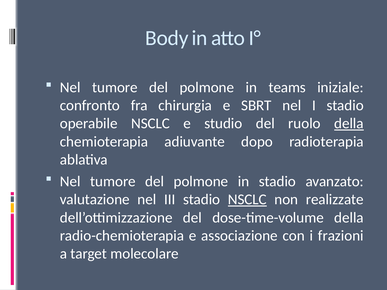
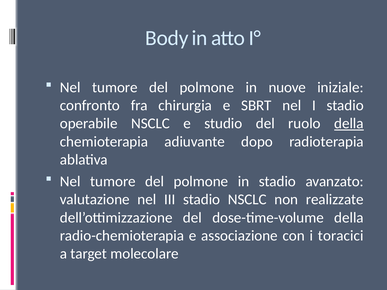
teams: teams -> nuove
NSCLC at (247, 200) underline: present -> none
frazioni: frazioni -> toracici
